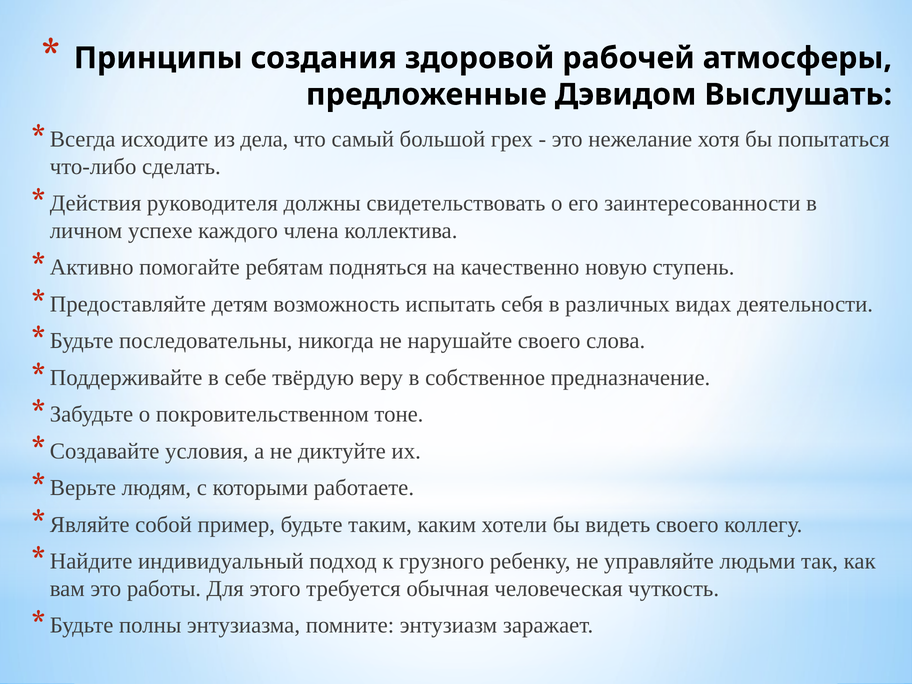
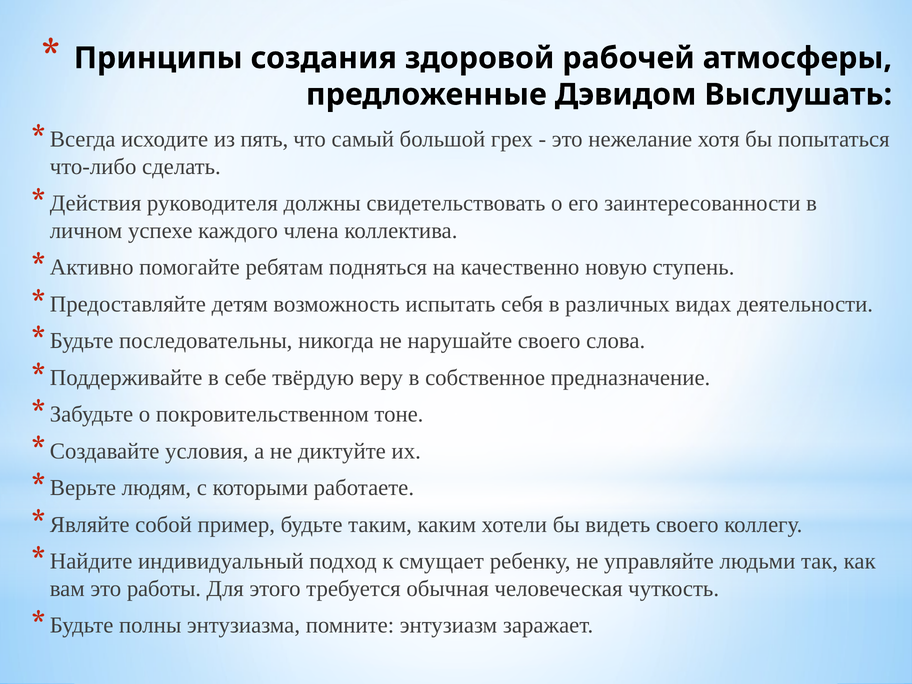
дела: дела -> пять
грузного: грузного -> смущает
